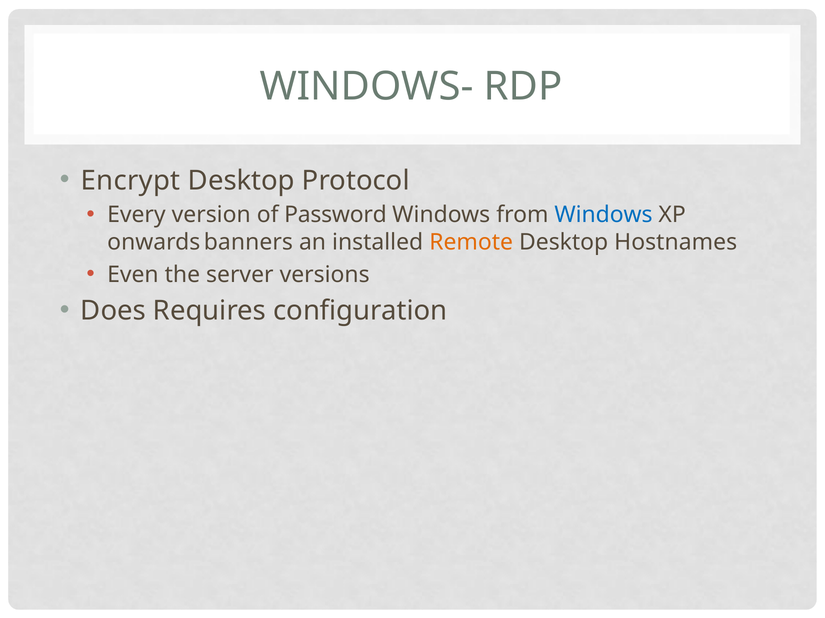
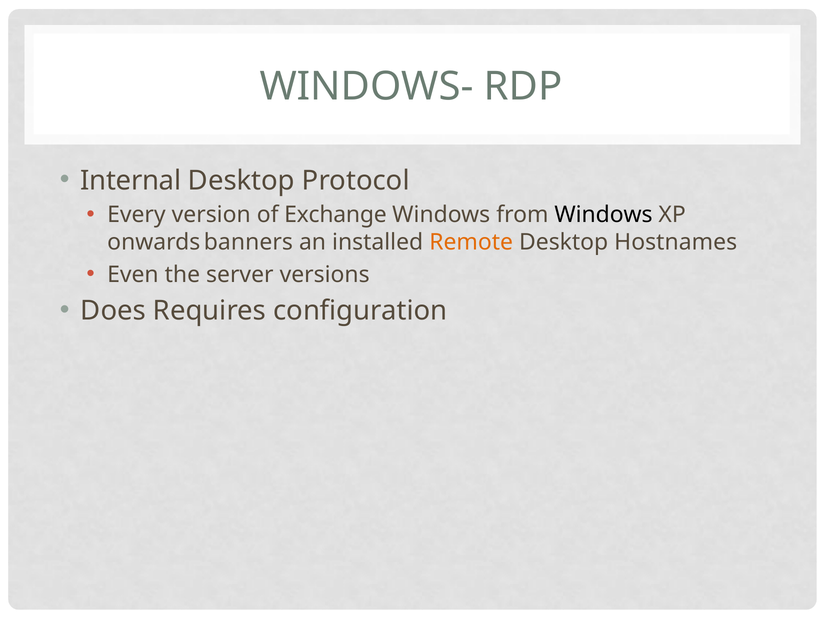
Encrypt: Encrypt -> Internal
Password: Password -> Exchange
Windows at (604, 215) colour: blue -> black
